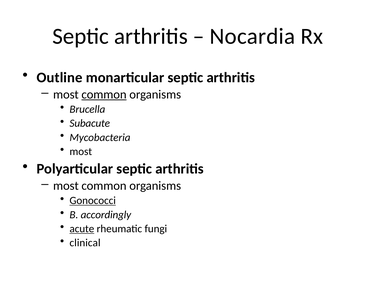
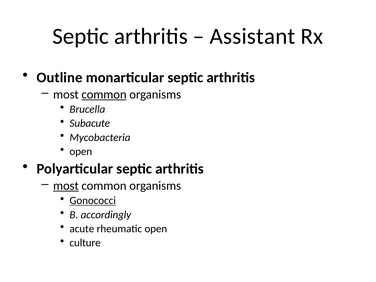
Nocardia: Nocardia -> Assistant
most at (81, 152): most -> open
most at (66, 186) underline: none -> present
acute underline: present -> none
rheumatic fungi: fungi -> open
clinical: clinical -> culture
